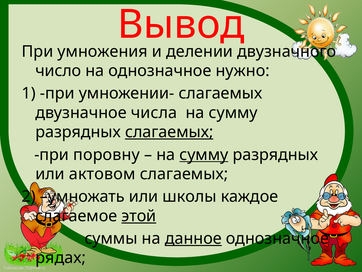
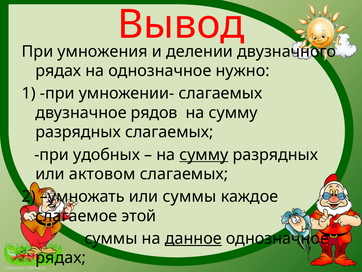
число at (58, 71): число -> рядах
числа: числа -> рядов
слагаемых at (169, 132) underline: present -> none
поровну: поровну -> удобных
или школы: школы -> суммы
этой underline: present -> none
